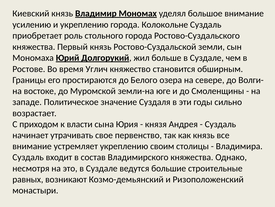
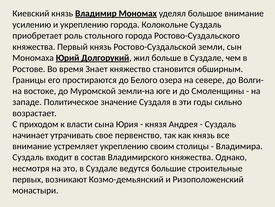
Углич: Углич -> Знает
равных: равных -> первых
